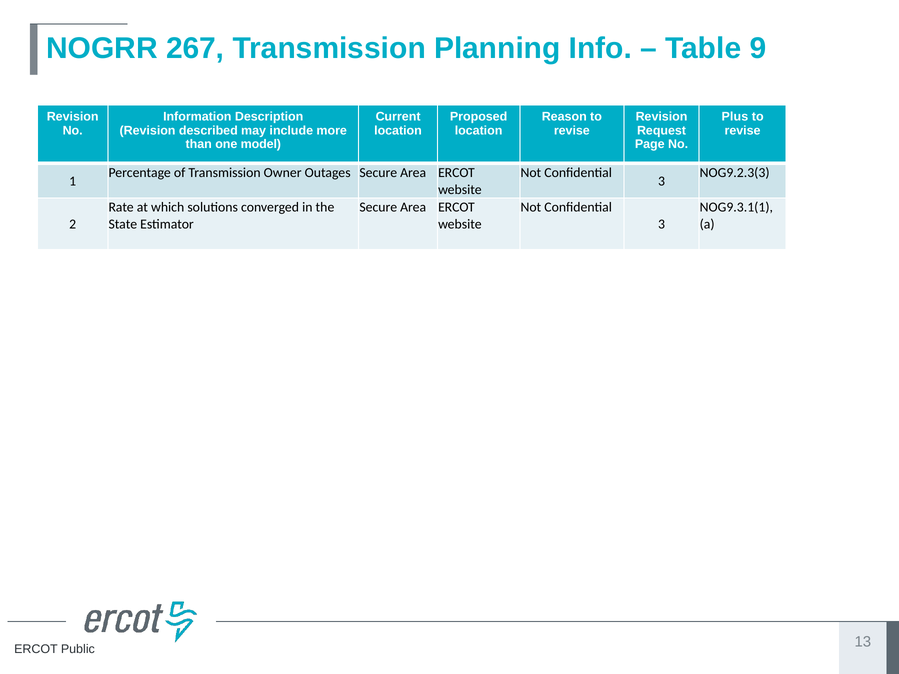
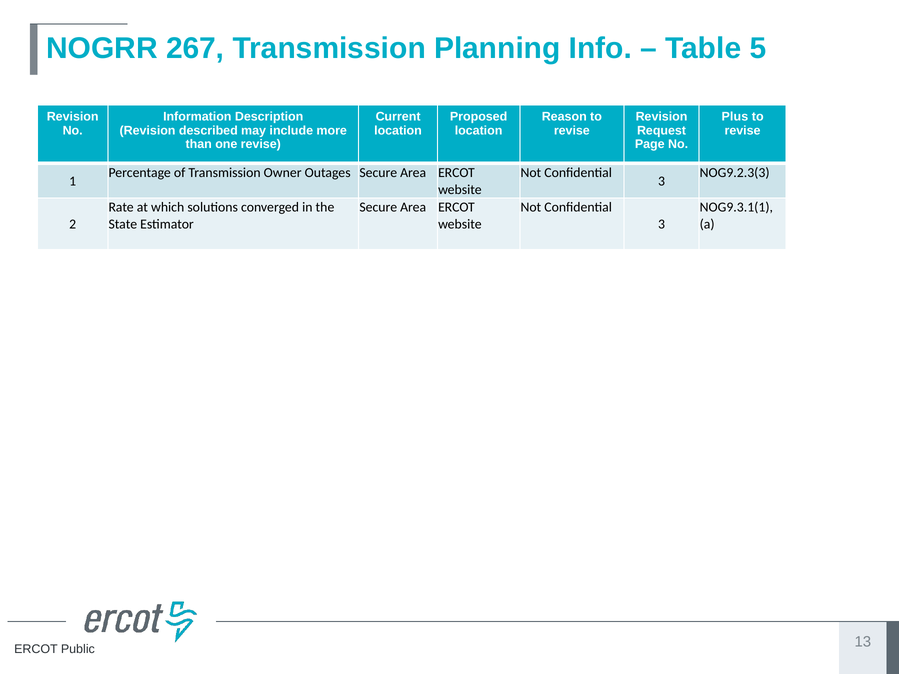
9: 9 -> 5
one model: model -> revise
